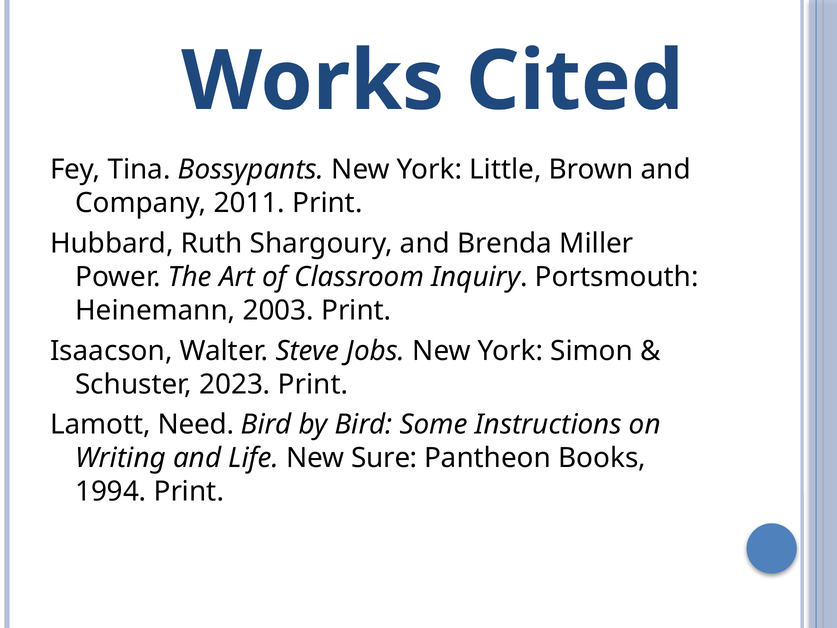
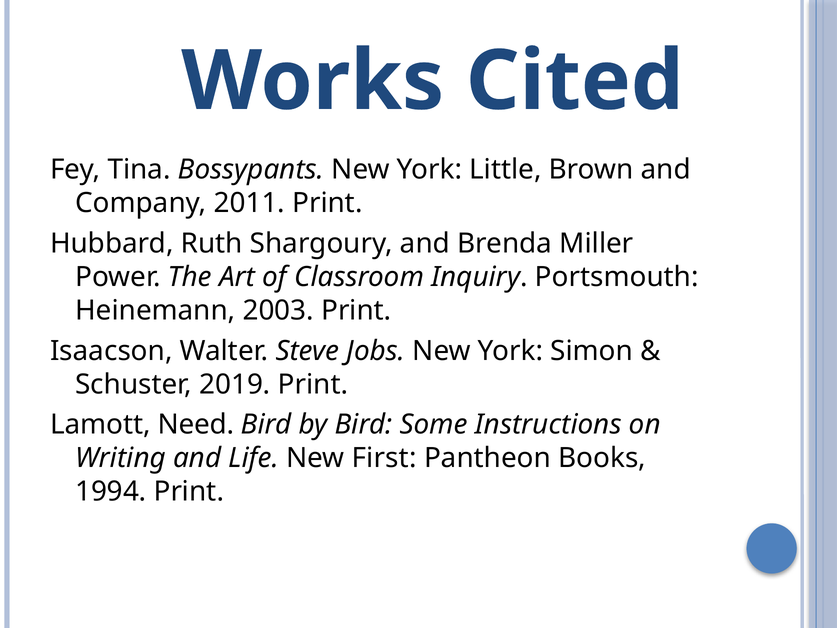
2023: 2023 -> 2019
Sure: Sure -> First
